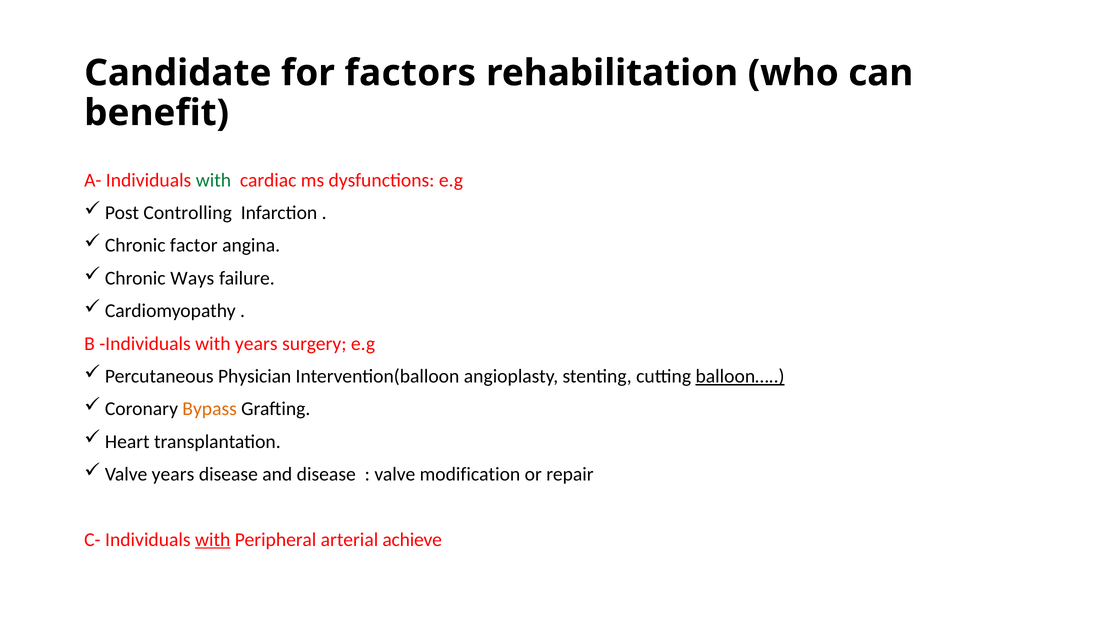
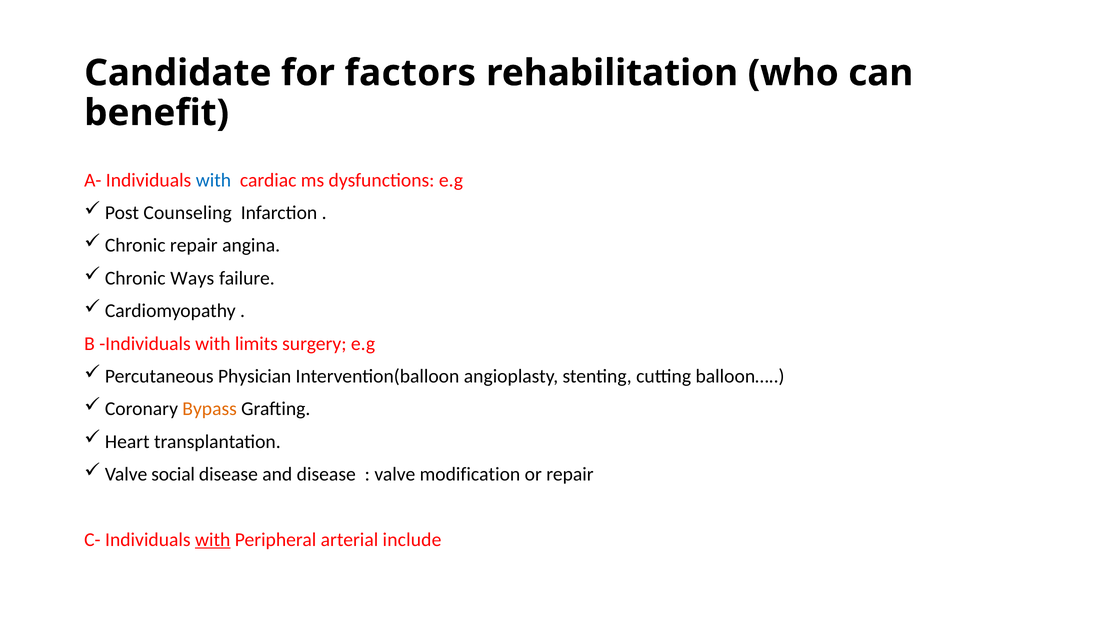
with at (213, 180) colour: green -> blue
Controlling: Controlling -> Counseling
factor at (194, 245): factor -> repair
with years: years -> limits
balloon… underline: present -> none
years at (173, 474): years -> social
achieve: achieve -> include
